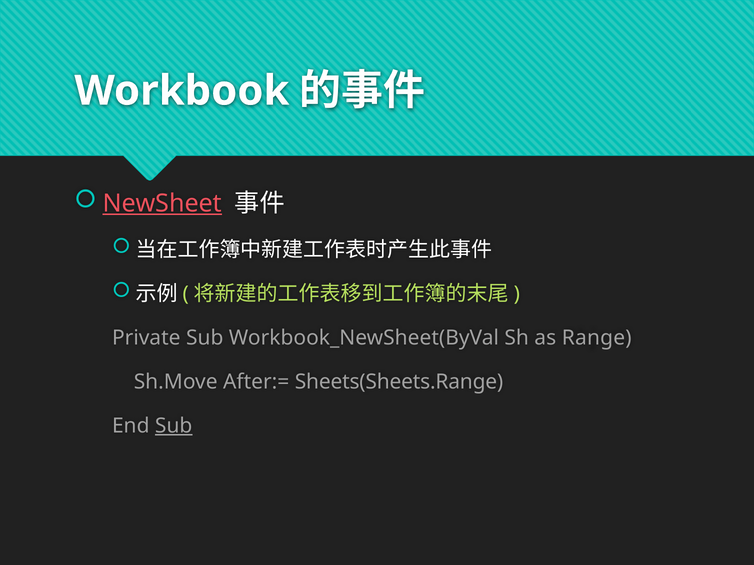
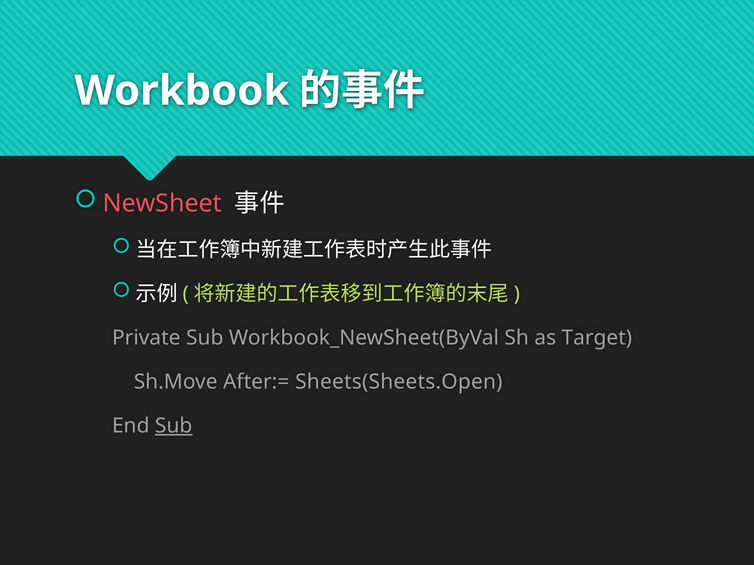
NewSheet underline: present -> none
Range: Range -> Target
Sheets(Sheets.Range: Sheets(Sheets.Range -> Sheets(Sheets.Open
